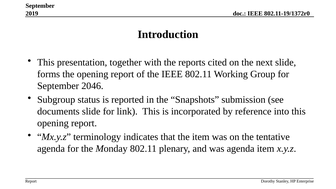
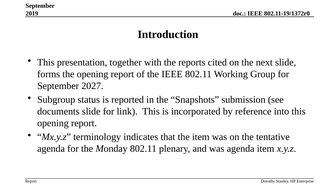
2046: 2046 -> 2027
